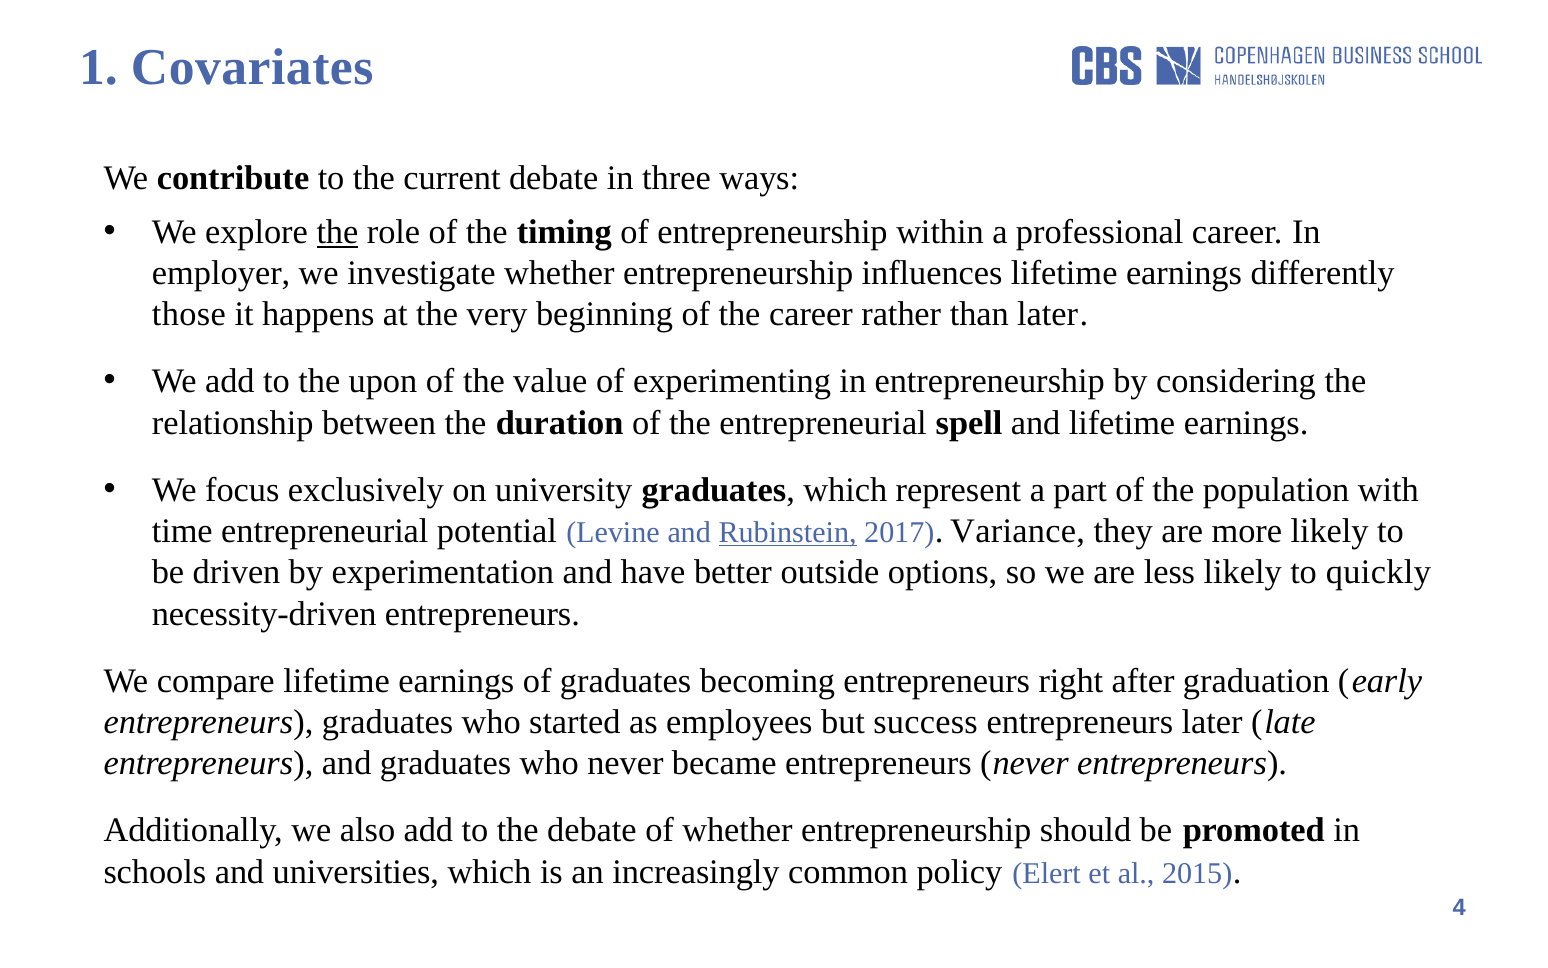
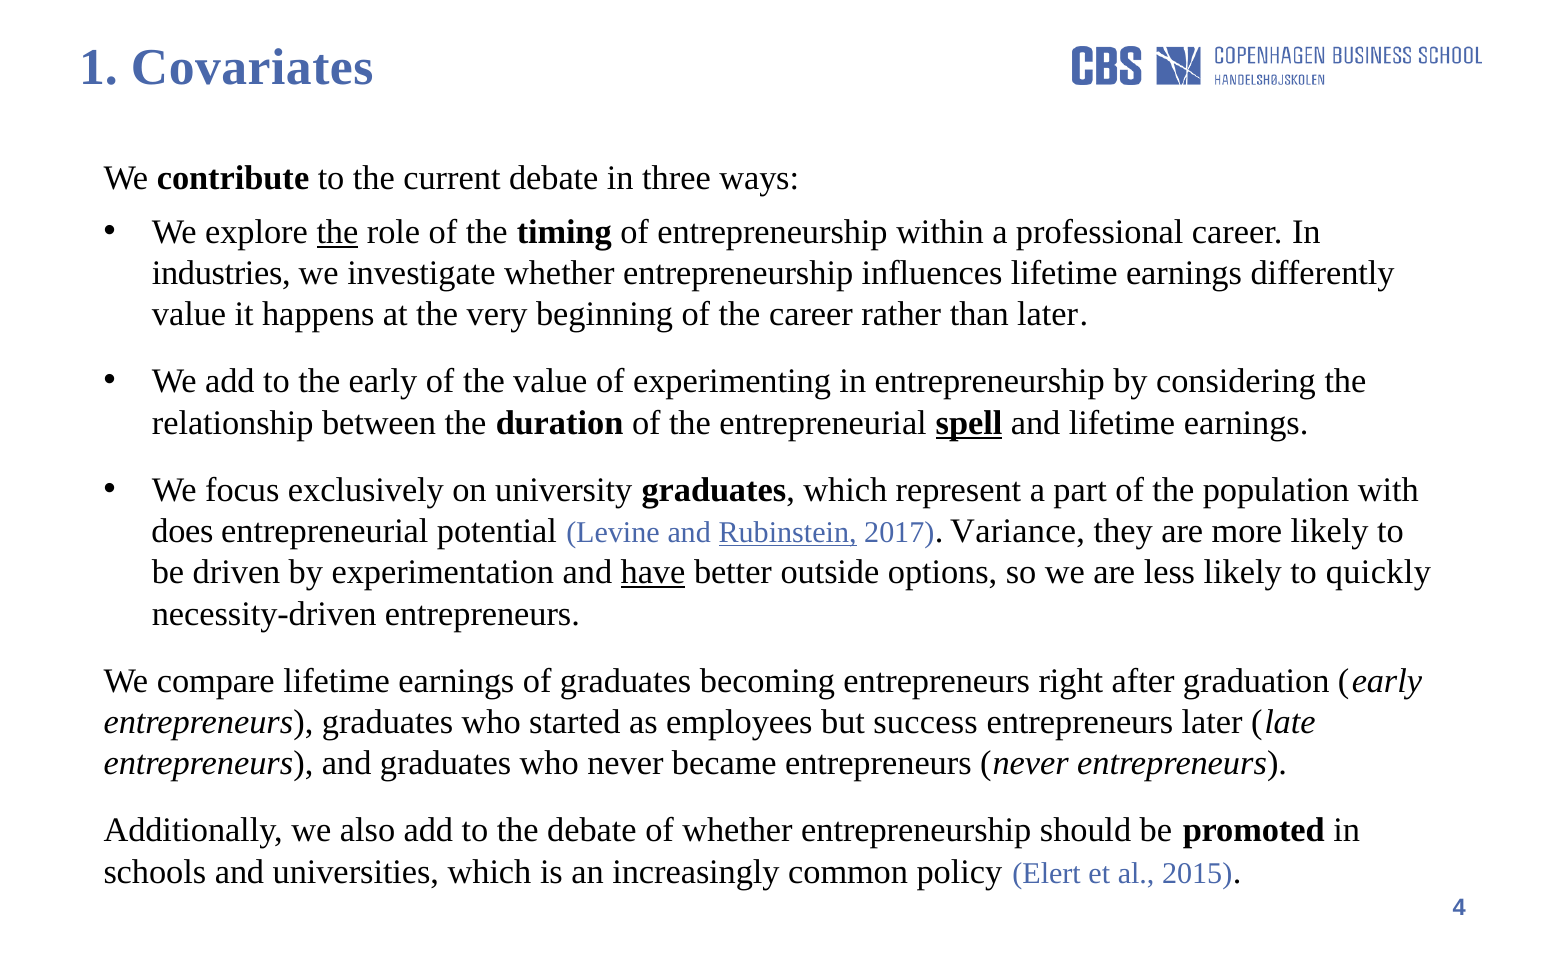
employer: employer -> industries
those at (189, 314): those -> value
the upon: upon -> early
spell underline: none -> present
time: time -> does
have underline: none -> present
